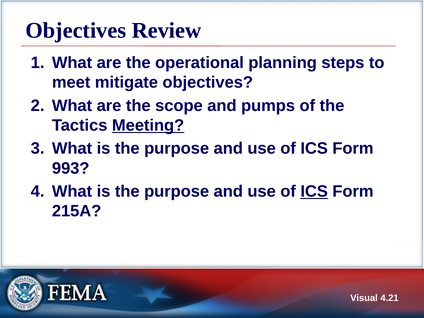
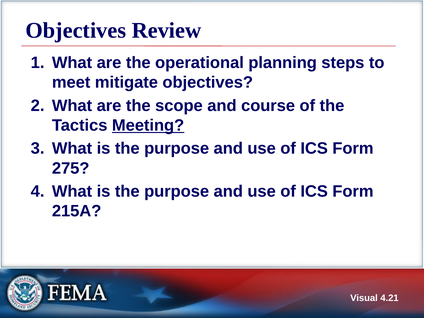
pumps: pumps -> course
993: 993 -> 275
ICS at (314, 191) underline: present -> none
